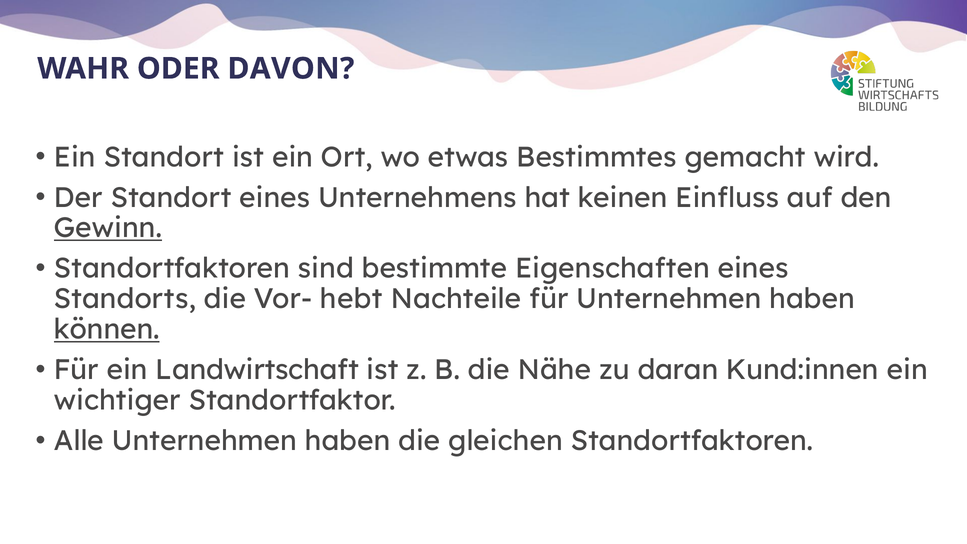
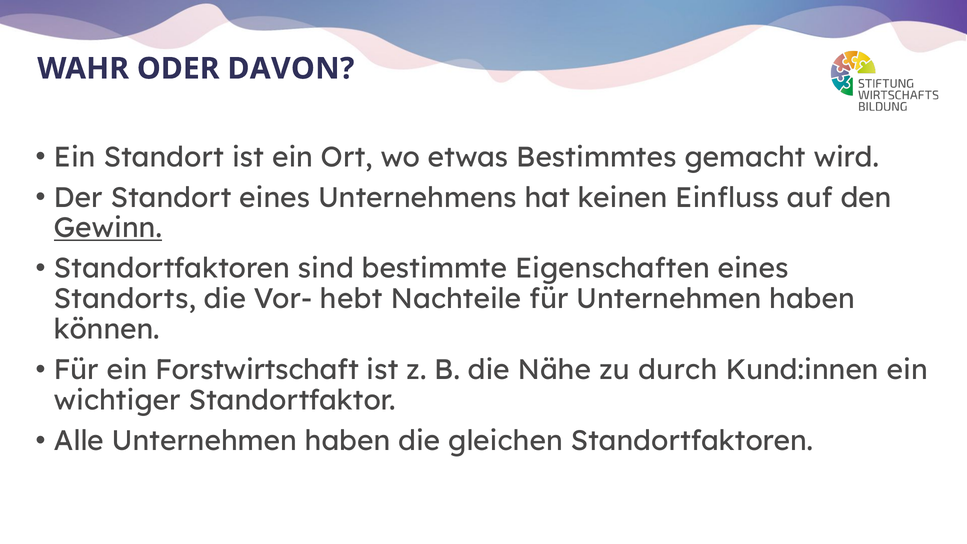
können underline: present -> none
Landwirtschaft: Landwirtschaft -> Forstwirtschaft
daran: daran -> durch
